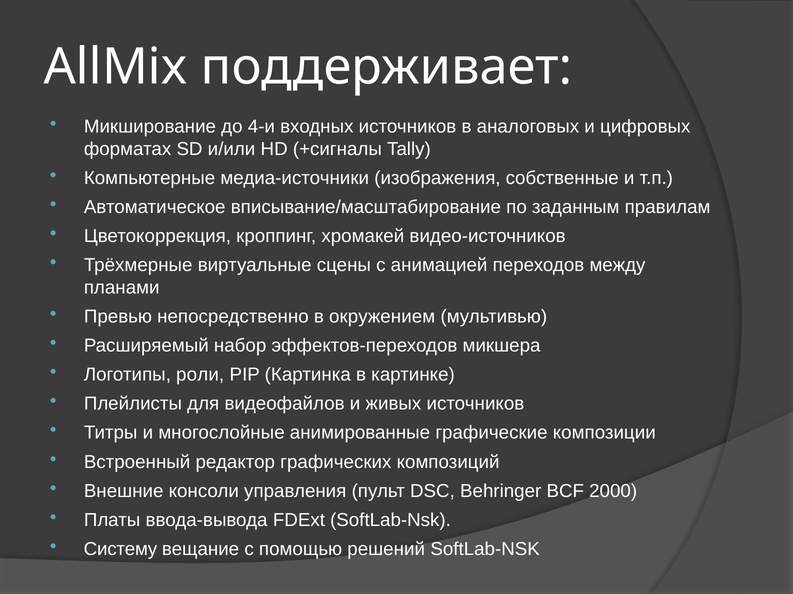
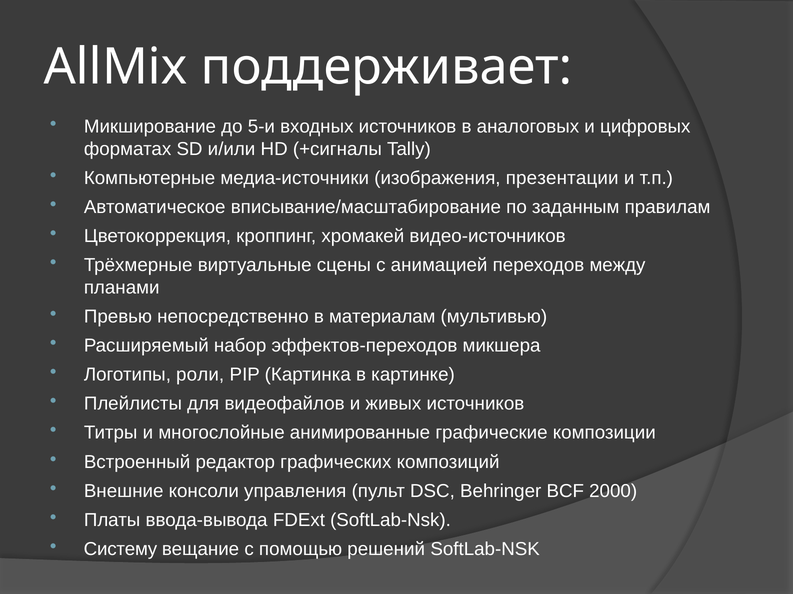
4-и: 4-и -> 5-и
собственные: собственные -> презентации
окружением: окружением -> материалам
